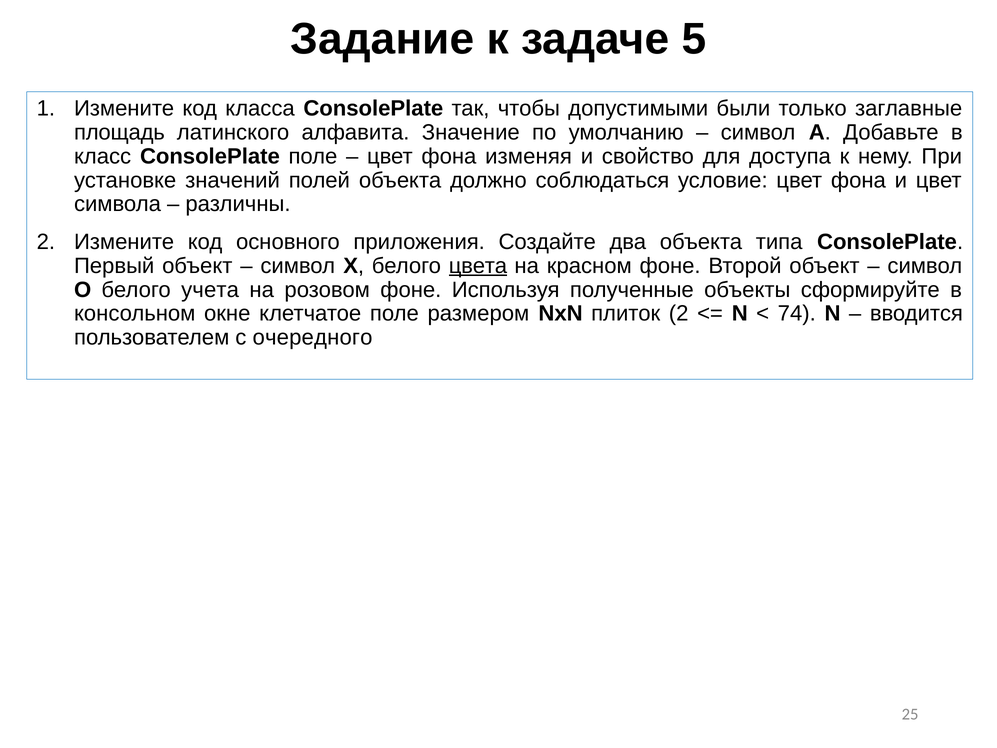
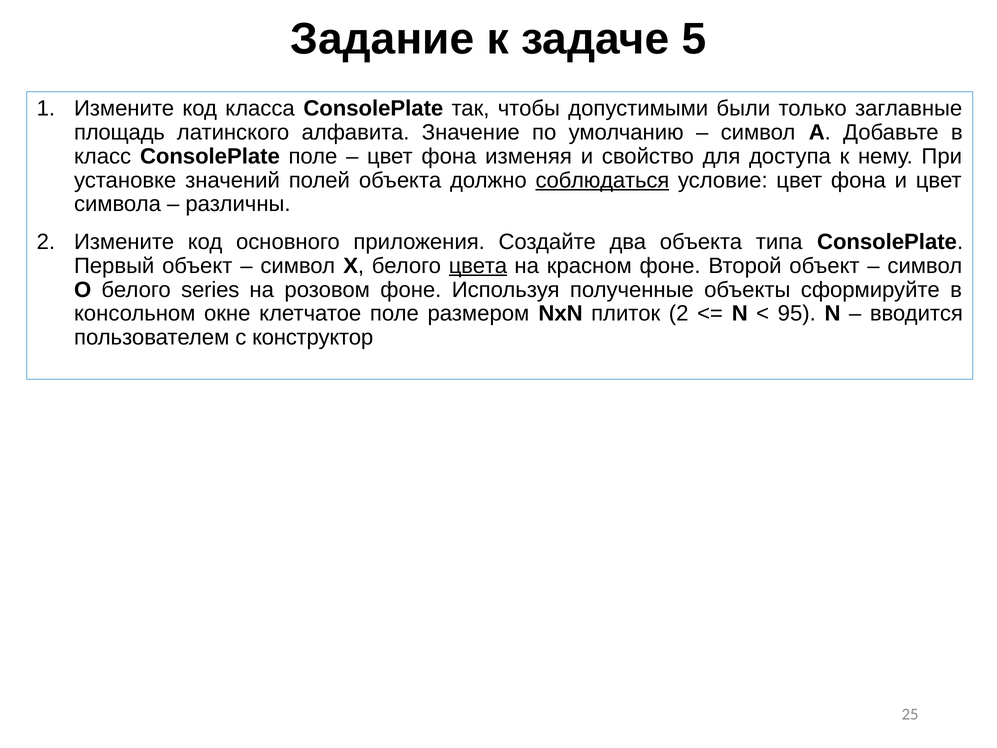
соблюдаться underline: none -> present
учета: учета -> series
74: 74 -> 95
очередного: очередного -> конструктор
